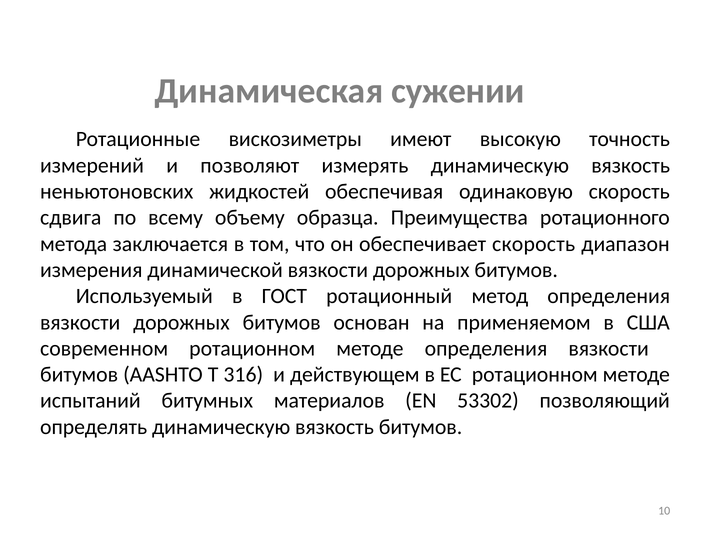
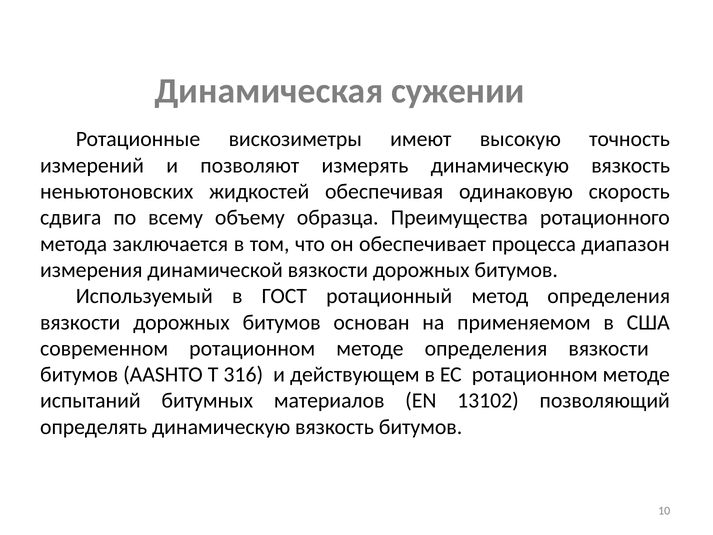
обеспечивает скорость: скорость -> процесса
53302: 53302 -> 13102
